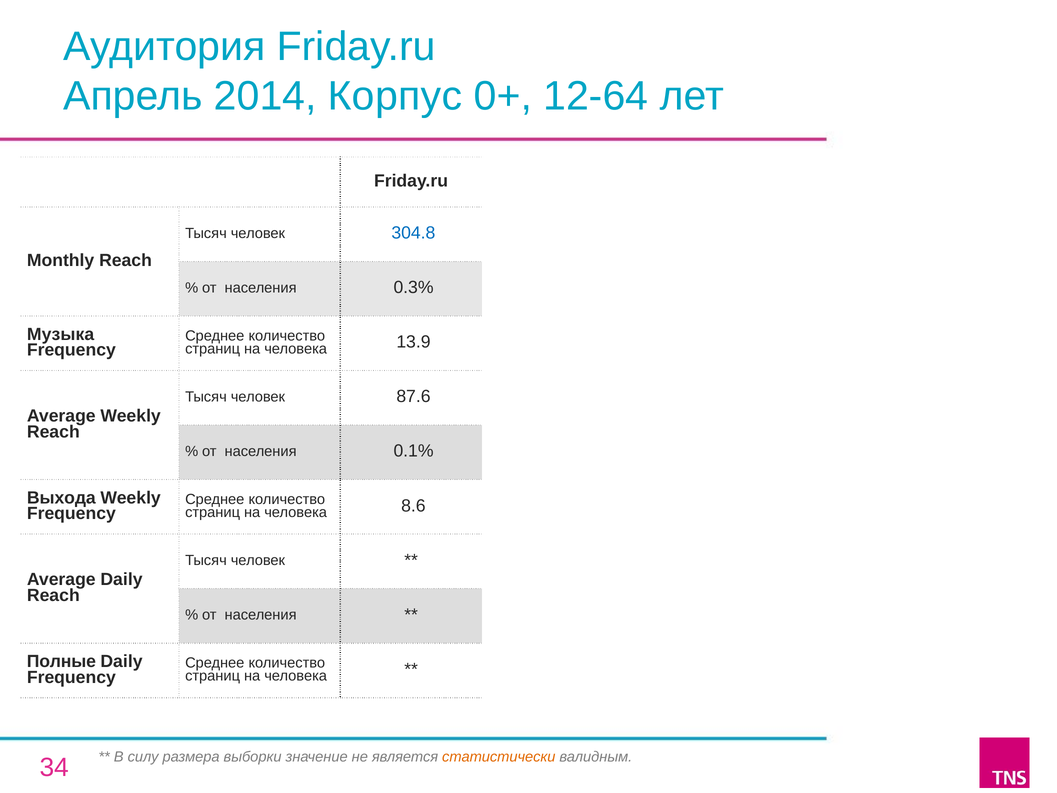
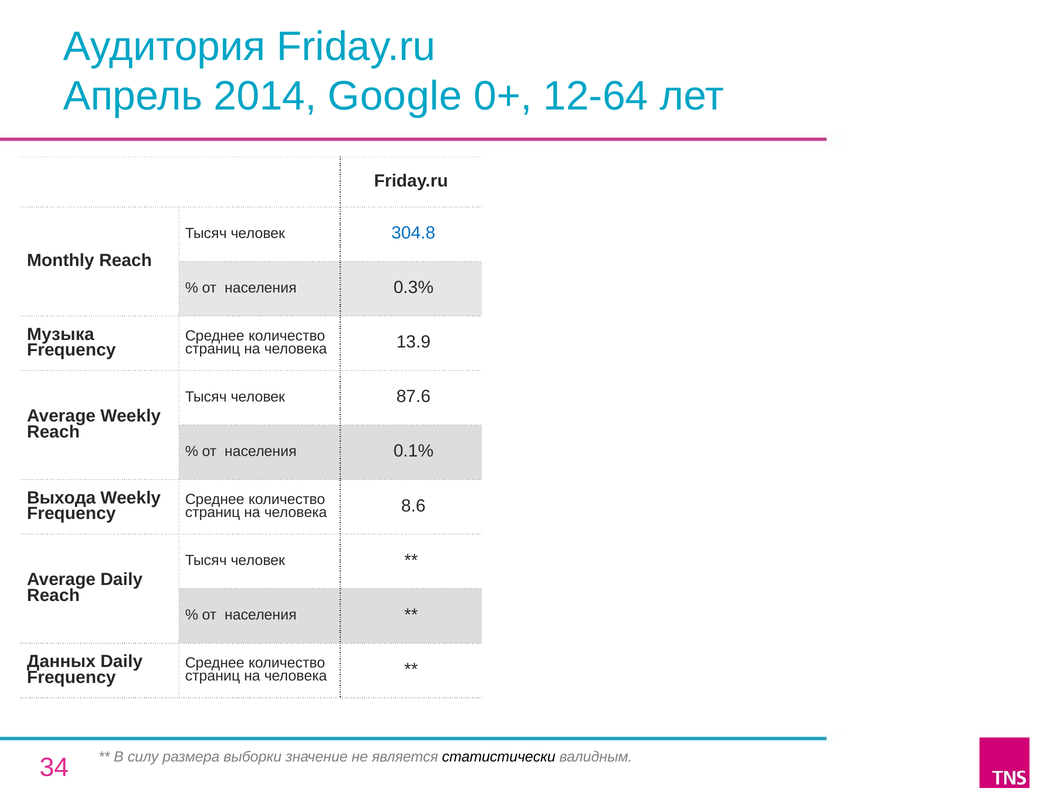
Корпус: Корпус -> Google
Полные: Полные -> Данных
статистически colour: orange -> black
